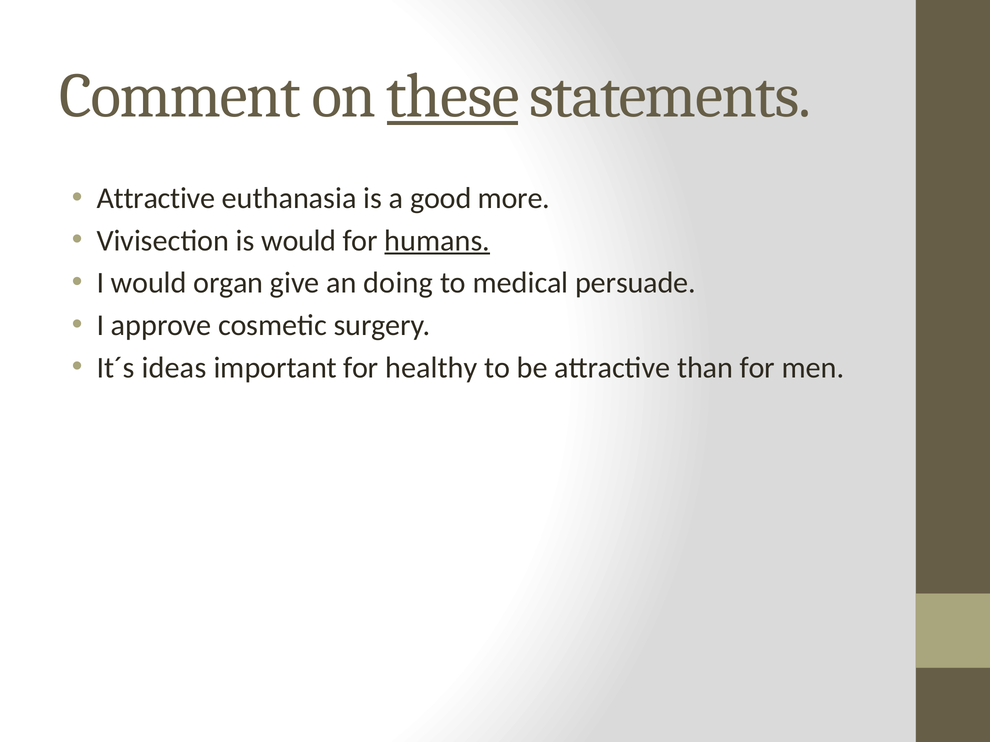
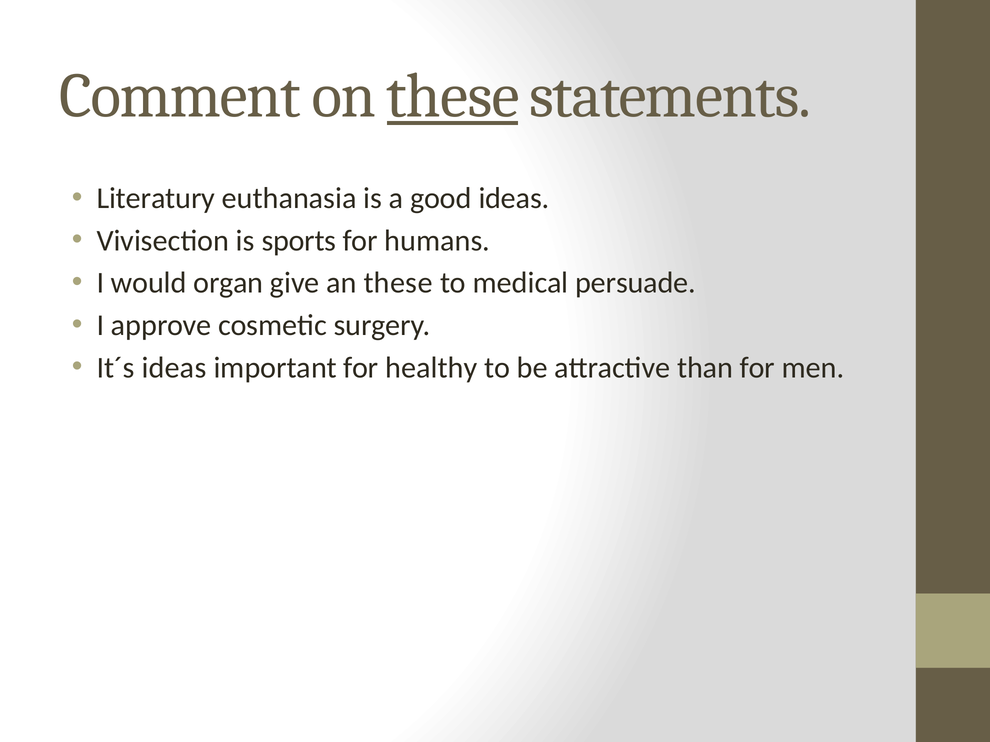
Attractive at (156, 198): Attractive -> Literatury
good more: more -> ideas
is would: would -> sports
humans underline: present -> none
an doing: doing -> these
